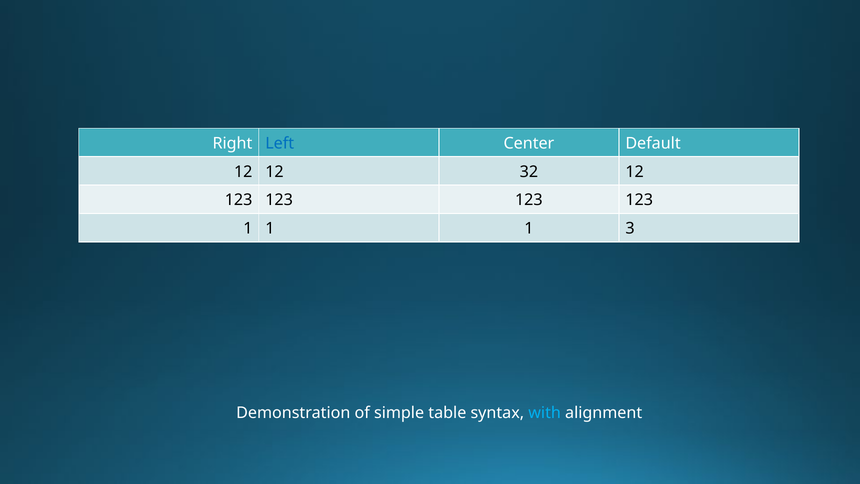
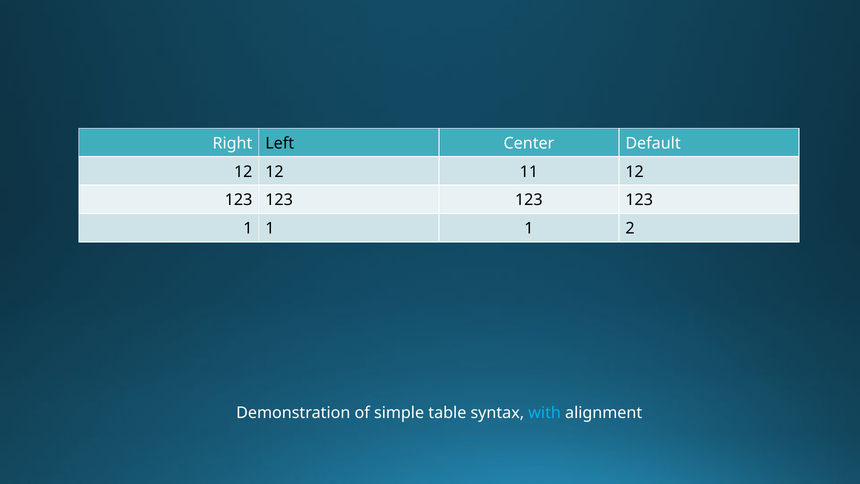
Left colour: blue -> black
32: 32 -> 11
3: 3 -> 2
